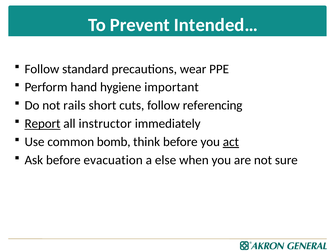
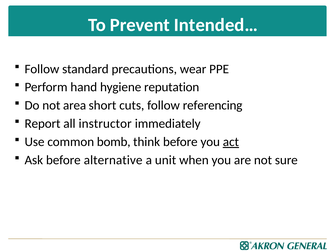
important: important -> reputation
rails: rails -> area
Report underline: present -> none
evacuation: evacuation -> alternative
else: else -> unit
